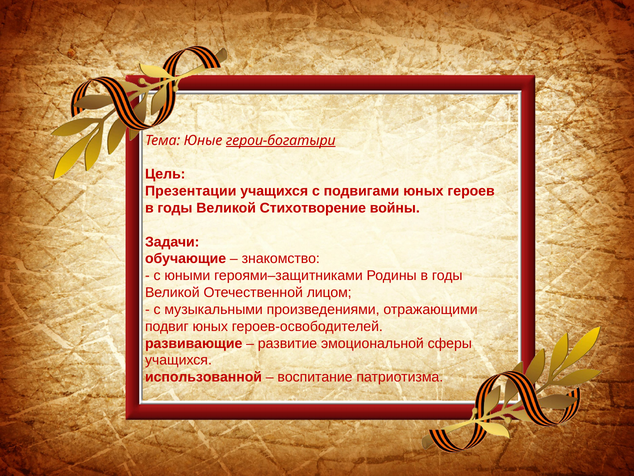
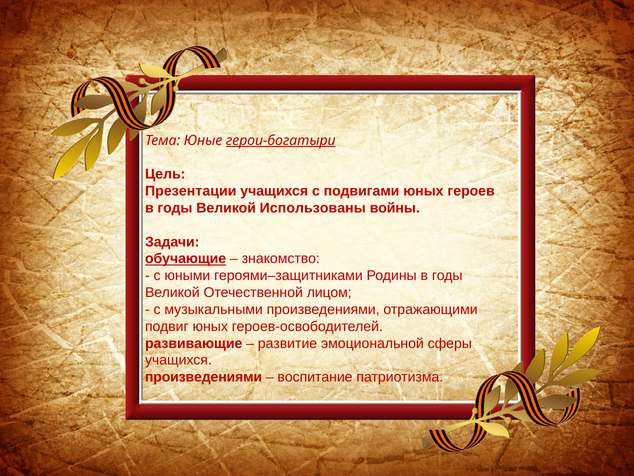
Стихотворение: Стихотворение -> Использованы
обучающие underline: none -> present
использованной at (203, 377): использованной -> произведениями
